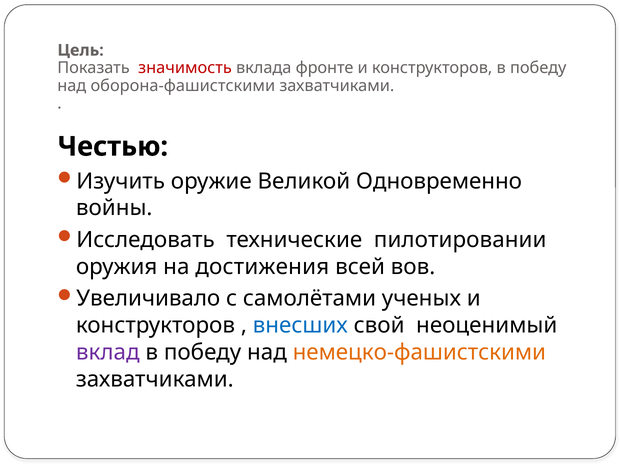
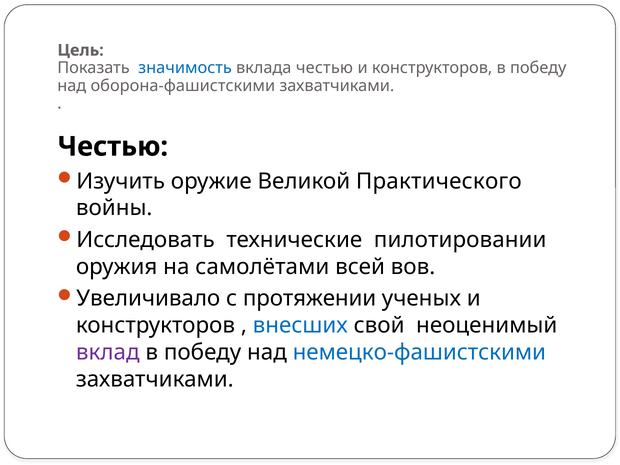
значимость colour: red -> blue
вклада фронте: фронте -> честью
Одновременно: Одновременно -> Практического
достижения: достижения -> самолётами
самолётами: самолётами -> протяжении
немецко-фашистскими colour: orange -> blue
